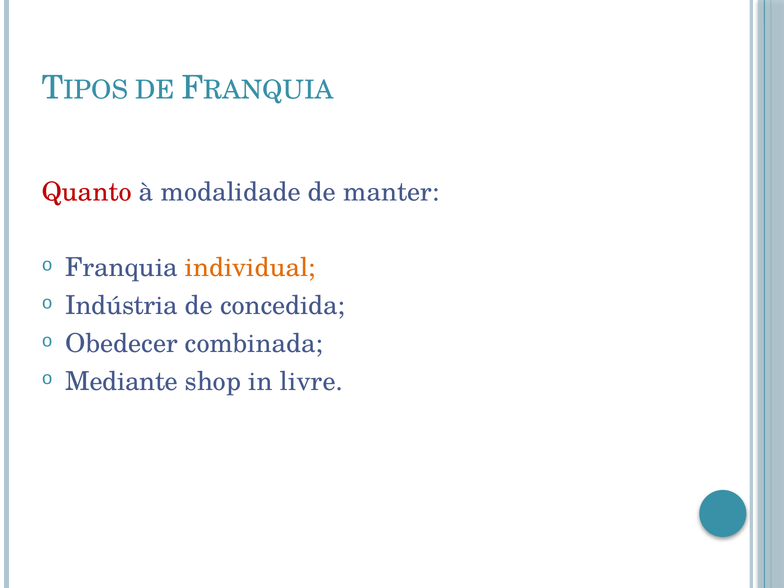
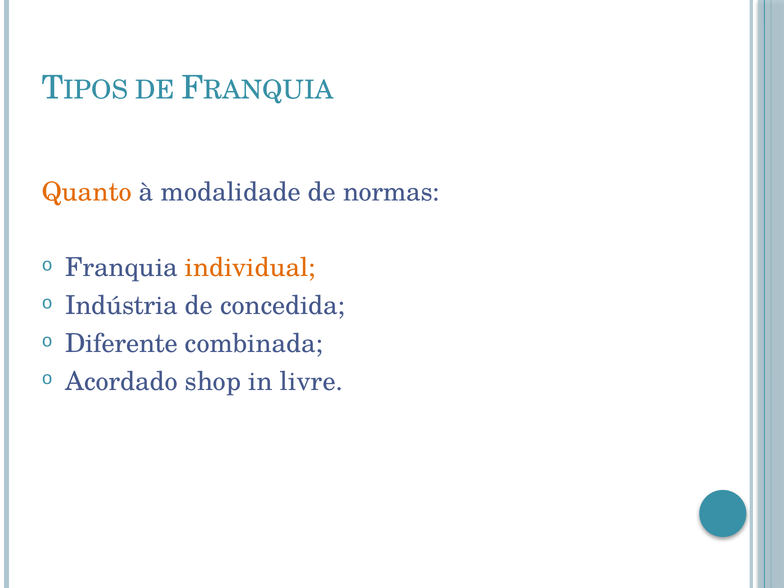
Quanto colour: red -> orange
manter: manter -> normas
Obedecer: Obedecer -> Diferente
Mediante: Mediante -> Acordado
